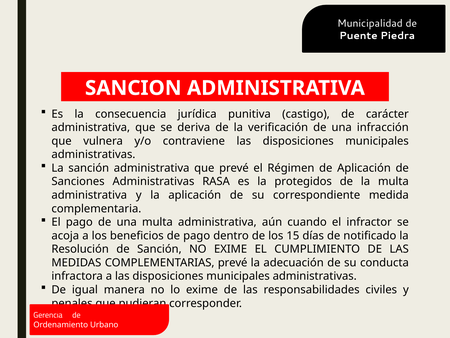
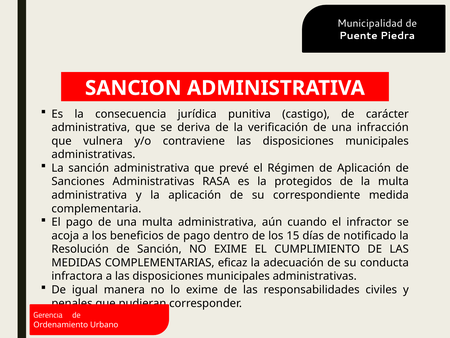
COMPLEMENTARIAS prevé: prevé -> eficaz
